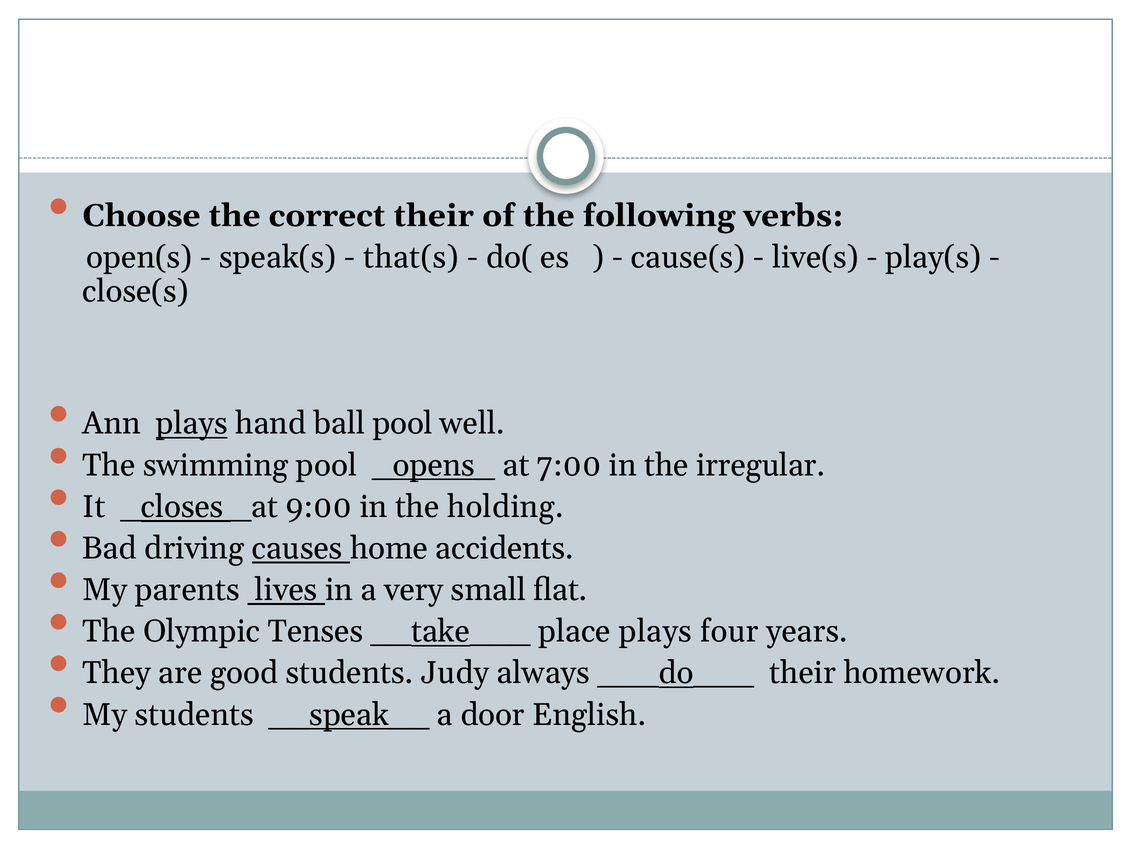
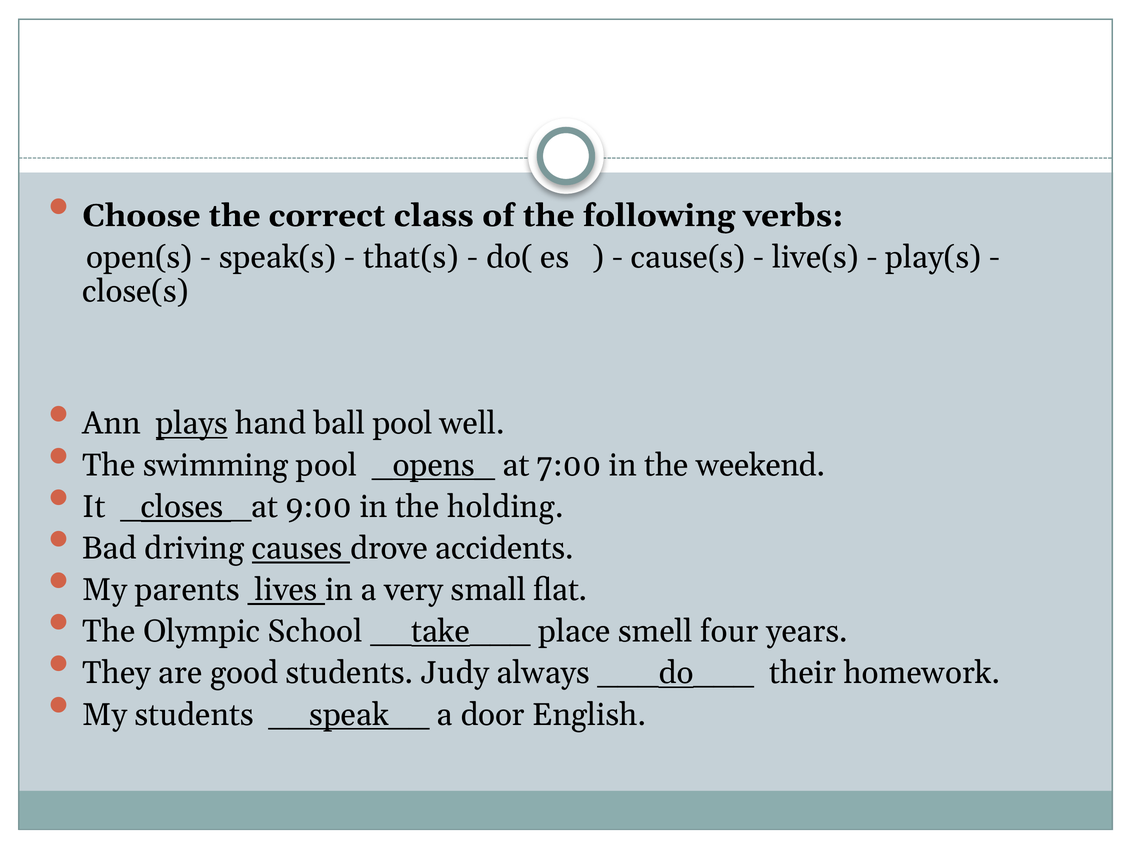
correct their: their -> class
irregular: irregular -> weekend
home: home -> drove
Tenses: Tenses -> School
place plays: plays -> smell
